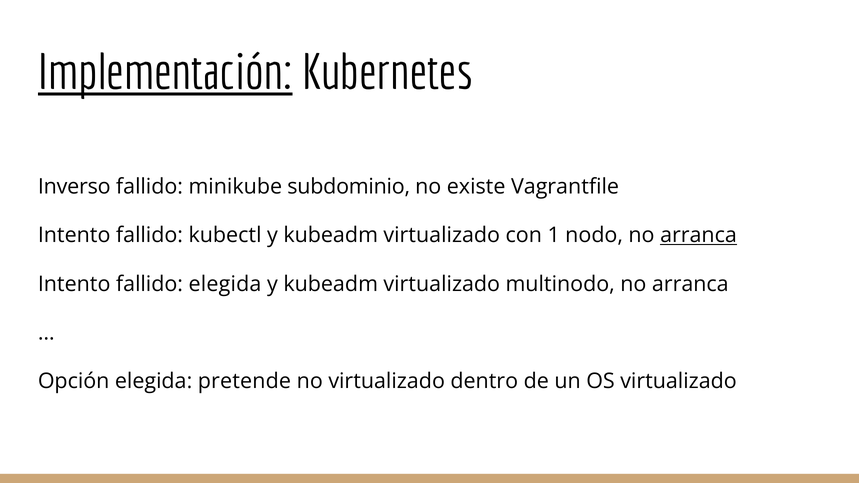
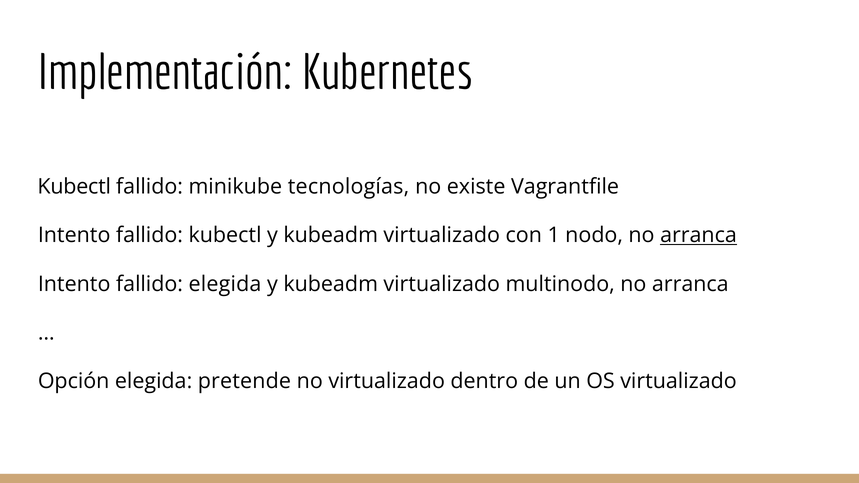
Implementación underline: present -> none
Inverso at (74, 187): Inverso -> Kubectl
subdominio: subdominio -> tecnologías
